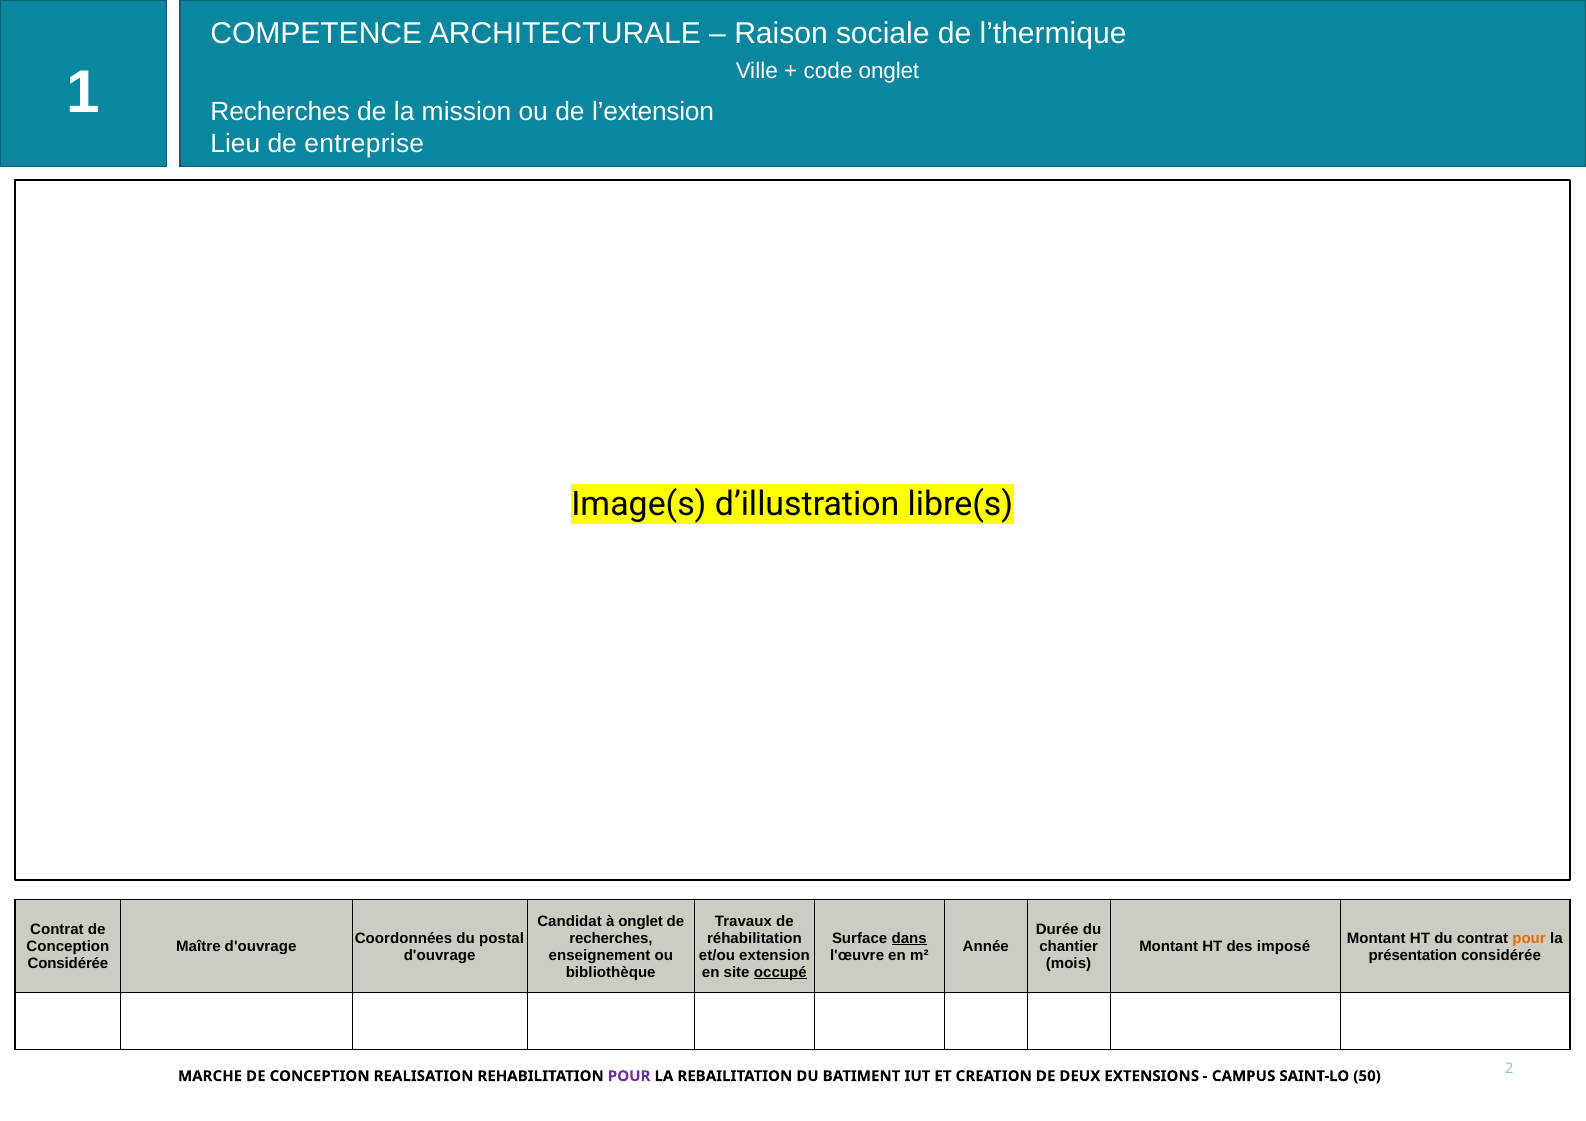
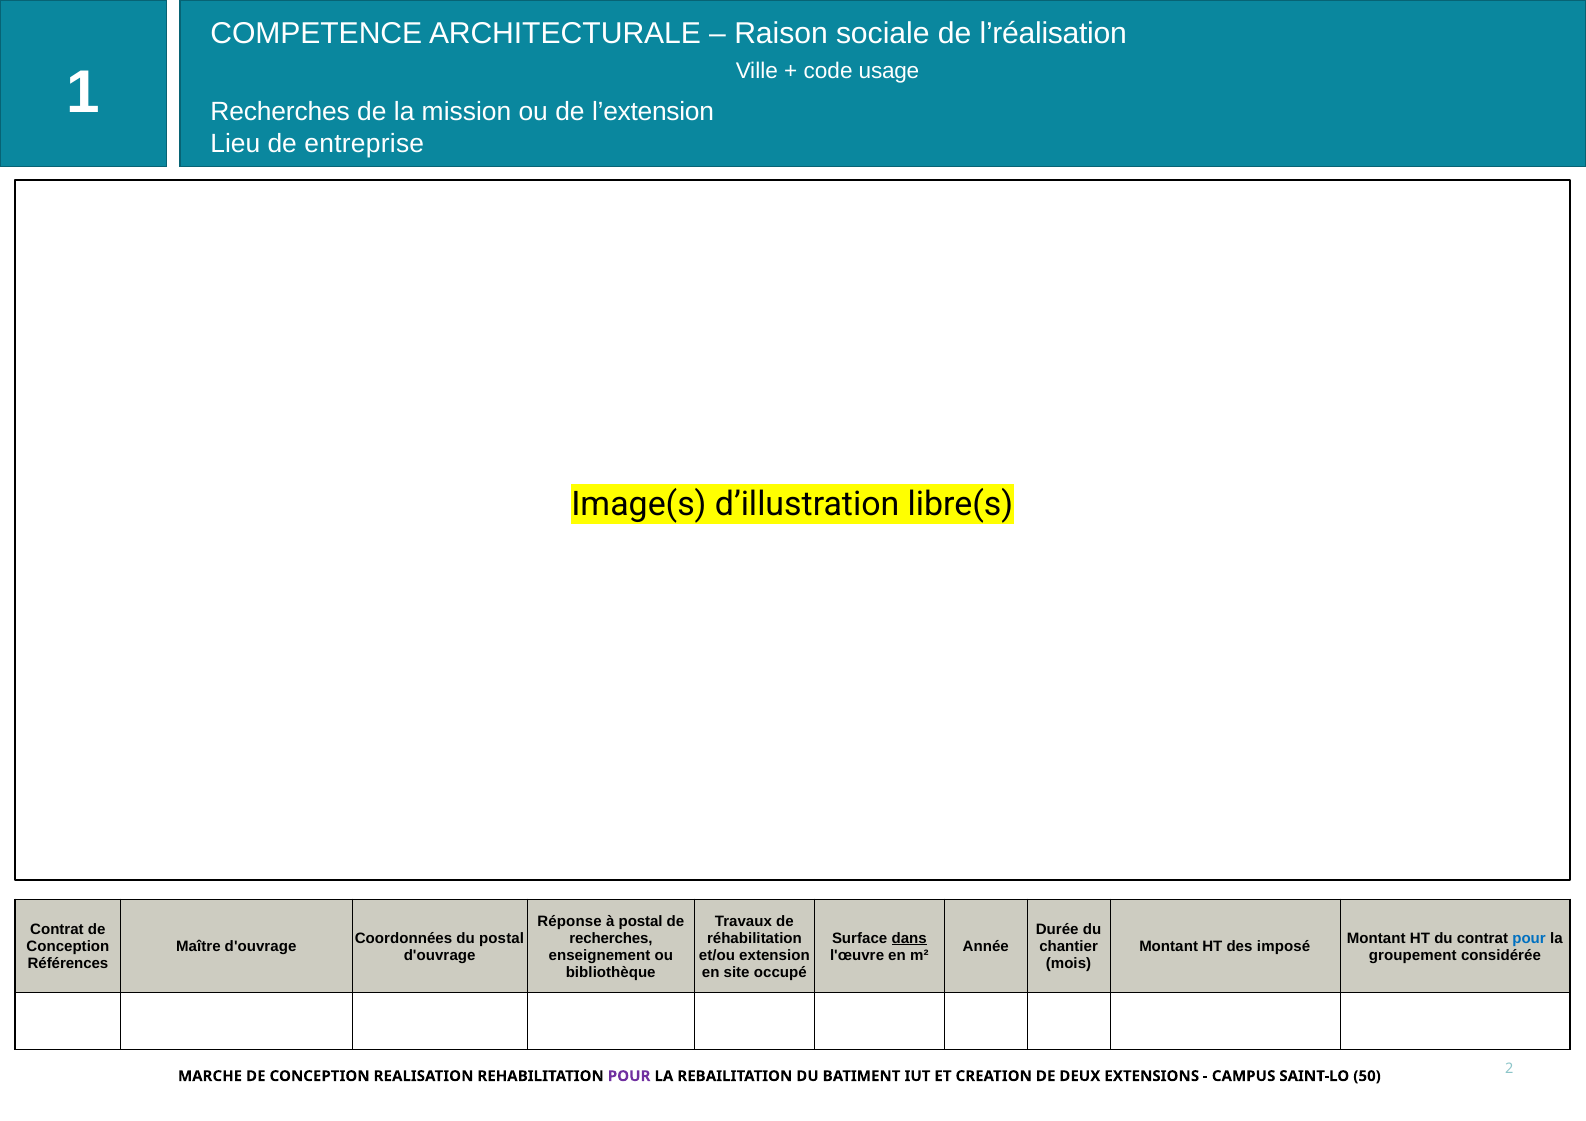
l’thermique: l’thermique -> l’réalisation
code onglet: onglet -> usage
Candidat: Candidat -> Réponse
à onglet: onglet -> postal
pour at (1529, 939) colour: orange -> blue
présentation: présentation -> groupement
Considérée at (68, 964): Considérée -> Références
occupé underline: present -> none
